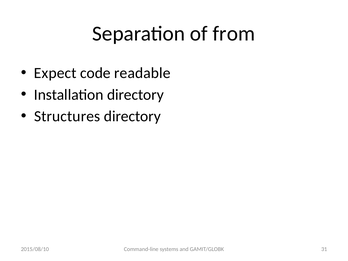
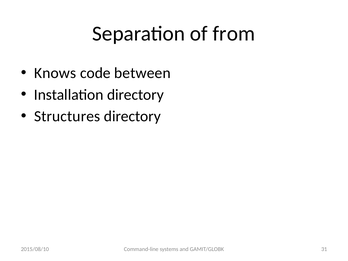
Expect: Expect -> Knows
readable: readable -> between
